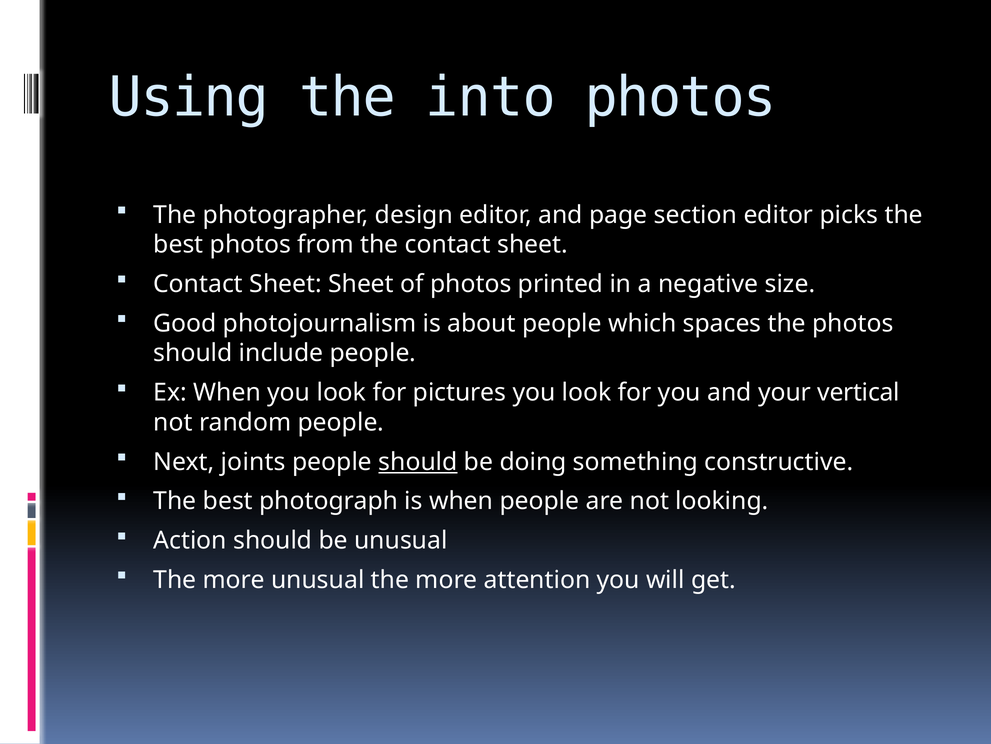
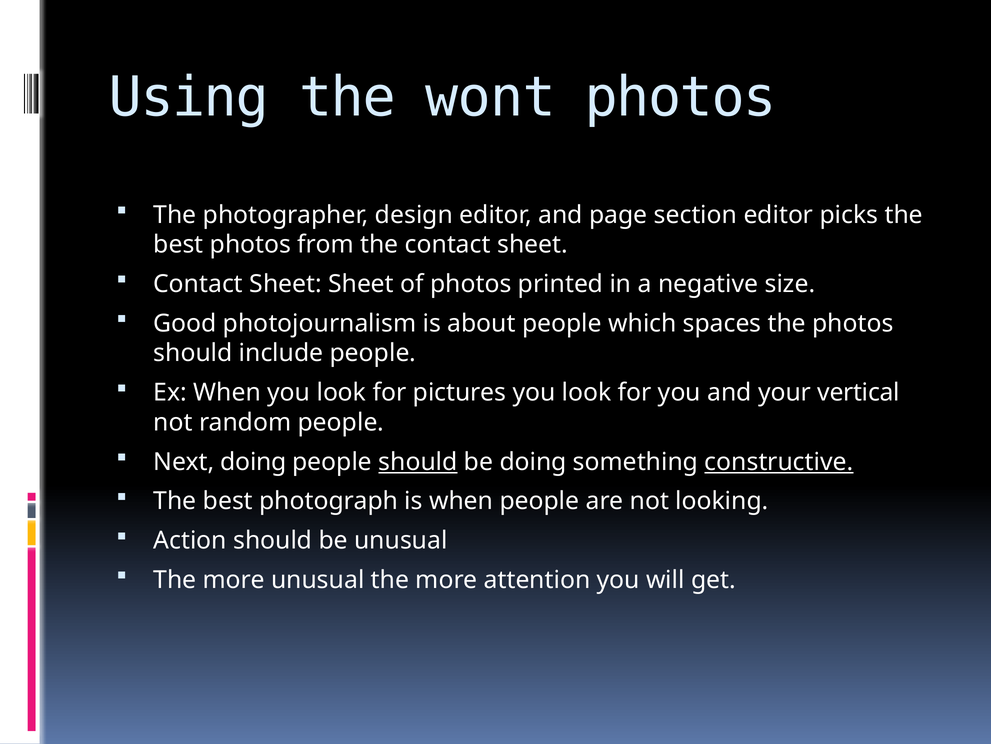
into: into -> wont
Next joints: joints -> doing
constructive underline: none -> present
